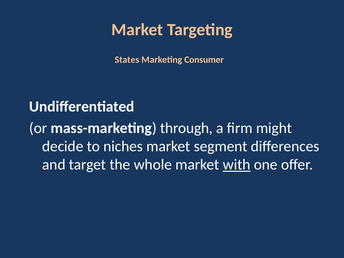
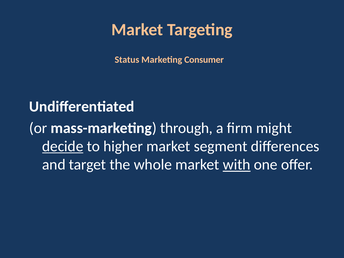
States: States -> Status
decide underline: none -> present
niches: niches -> higher
